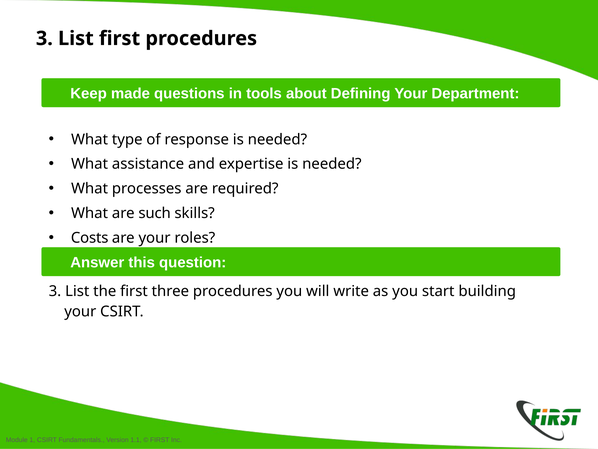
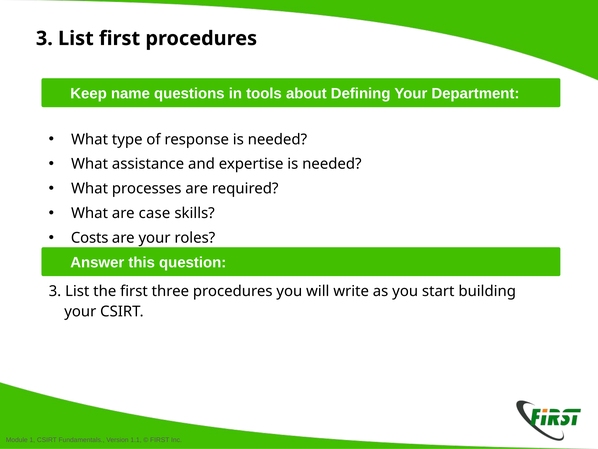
made: made -> name
such: such -> case
